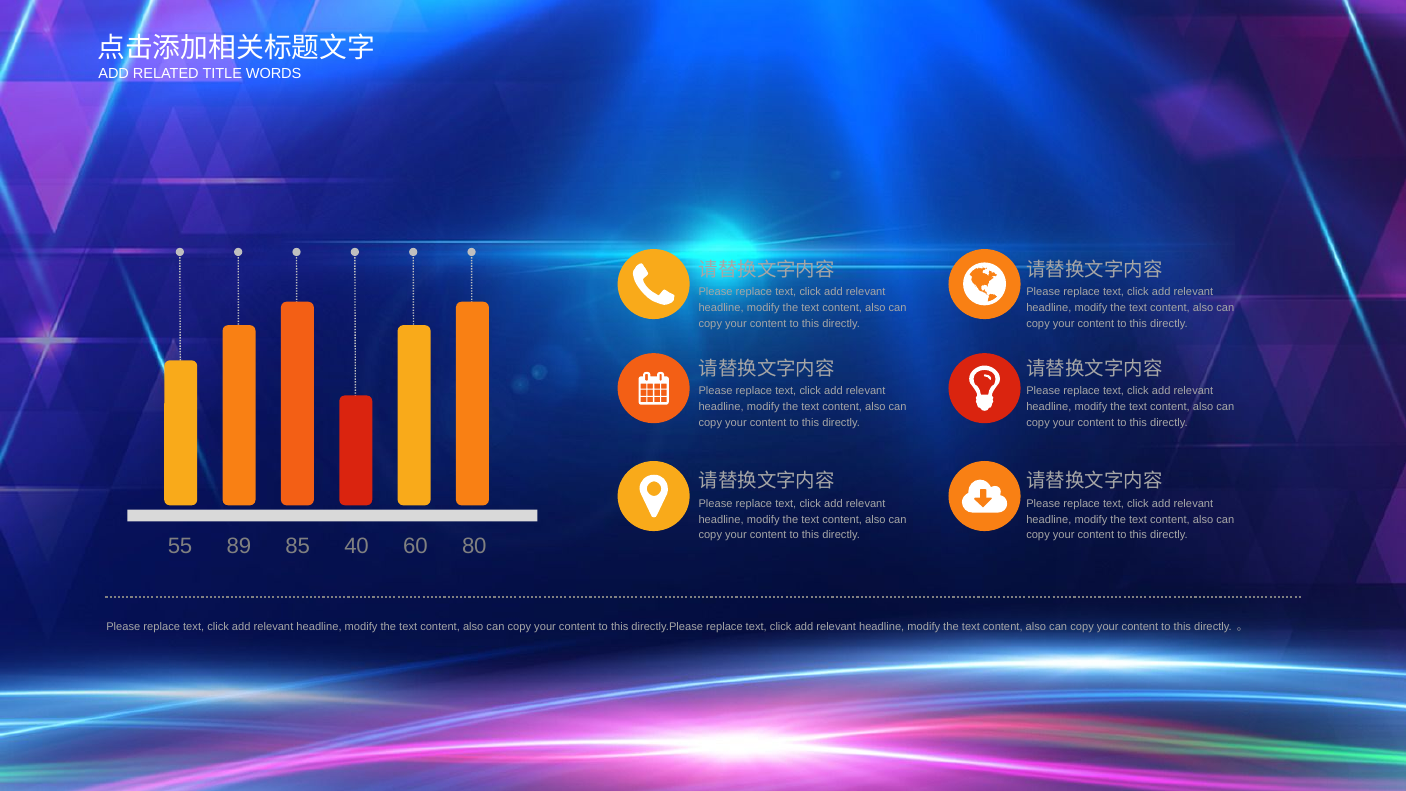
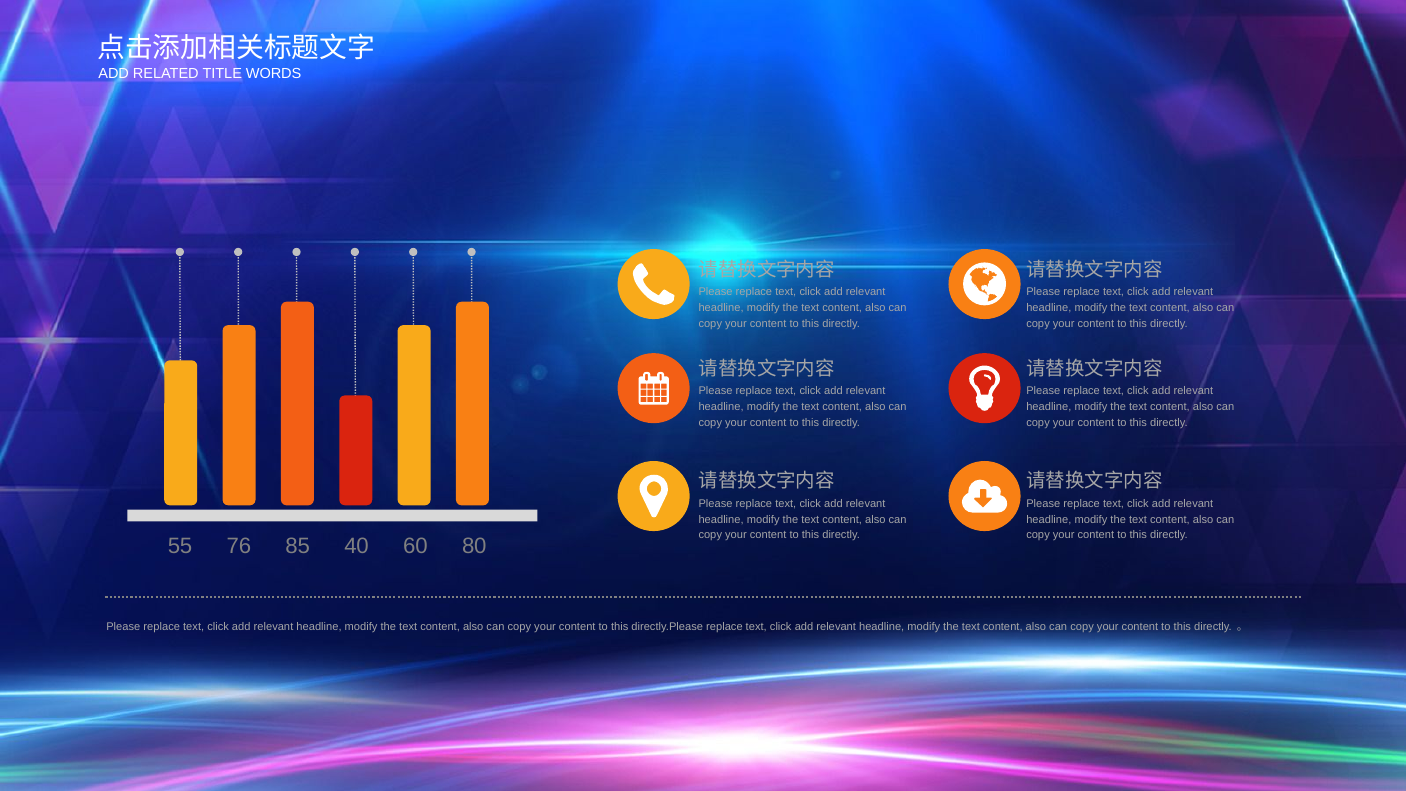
89: 89 -> 76
